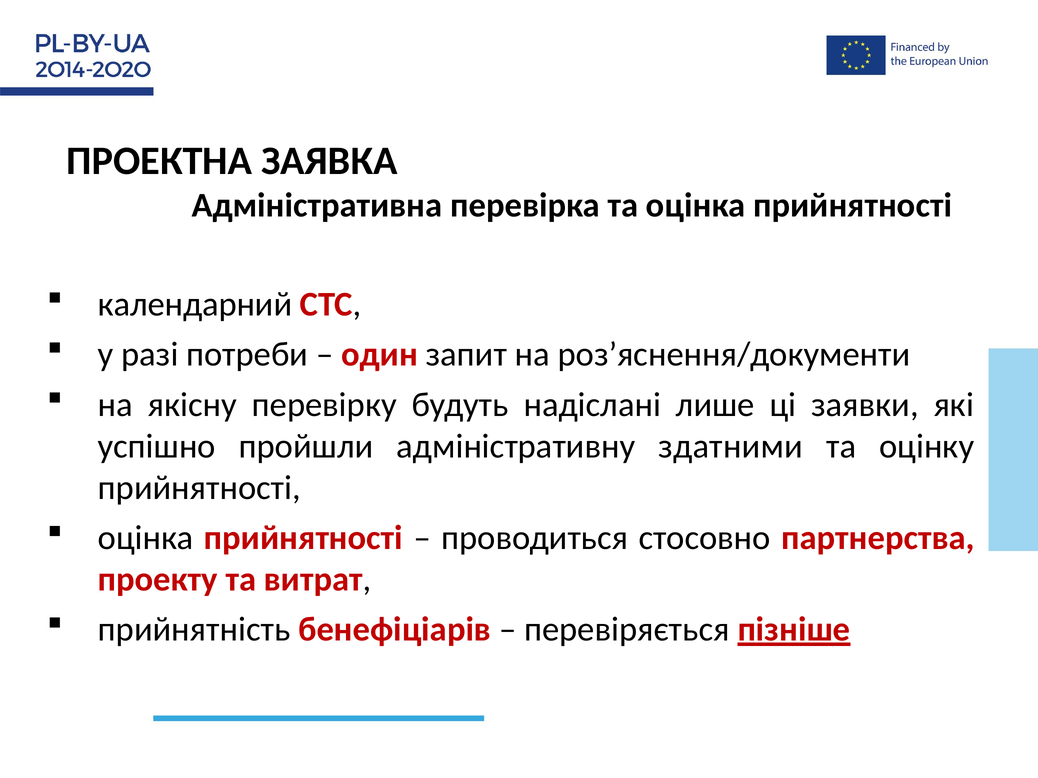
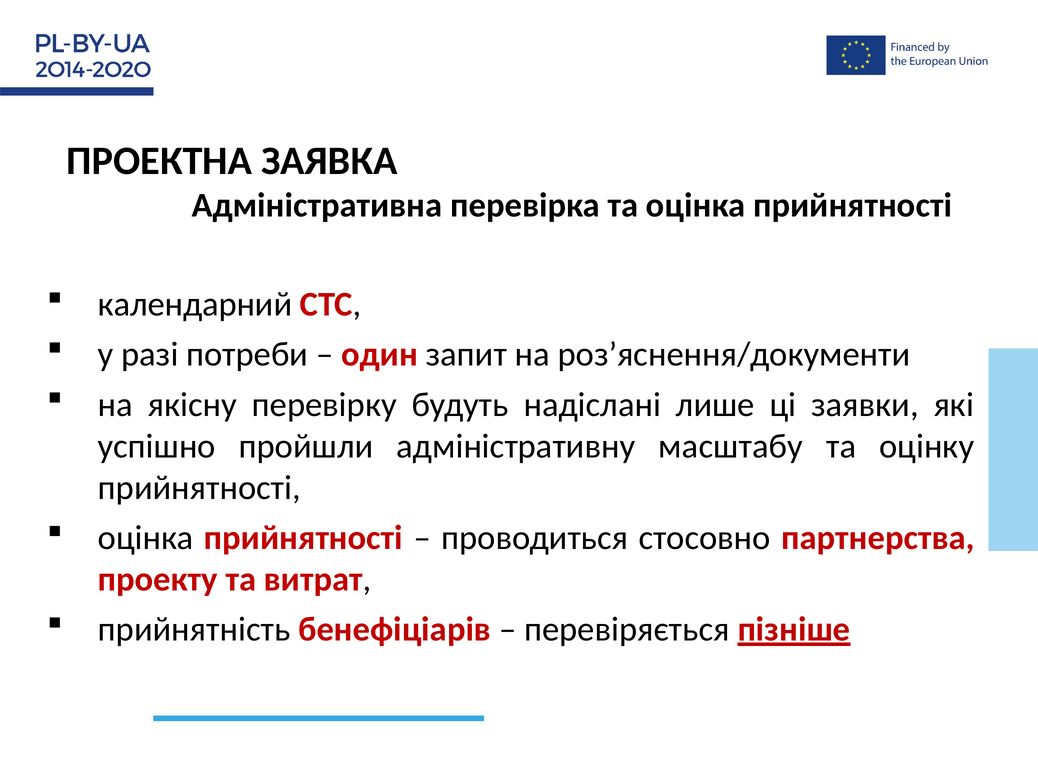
здатними: здатними -> масштабу
